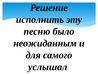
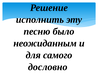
услышал: услышал -> дословно
